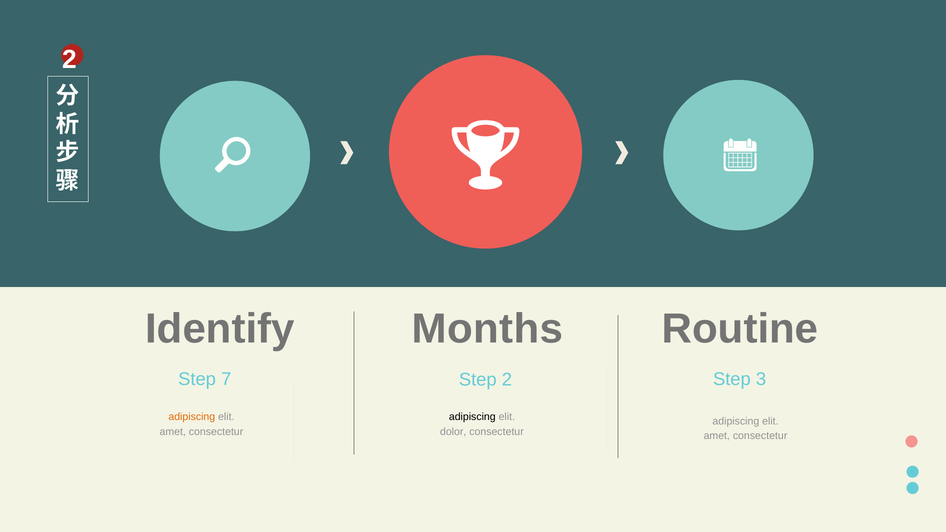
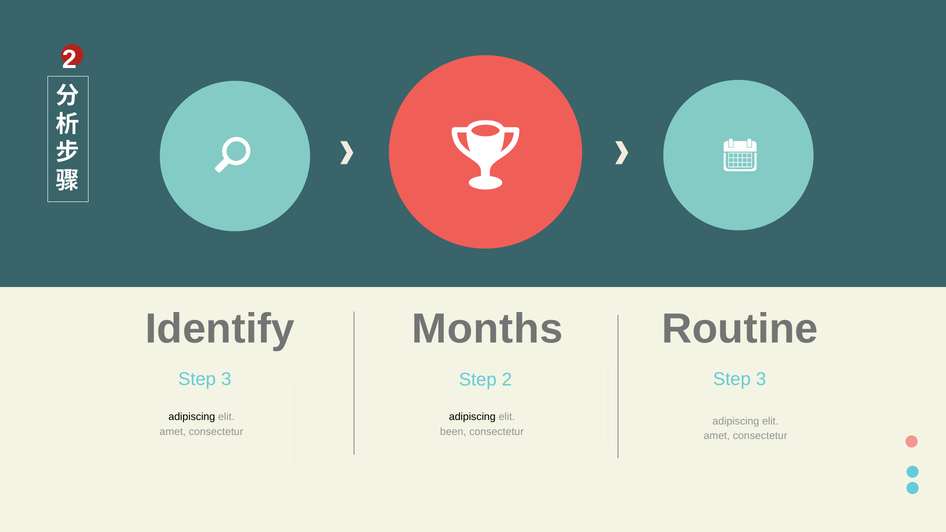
7 at (226, 379): 7 -> 3
adipiscing at (192, 417) colour: orange -> black
dolor: dolor -> been
